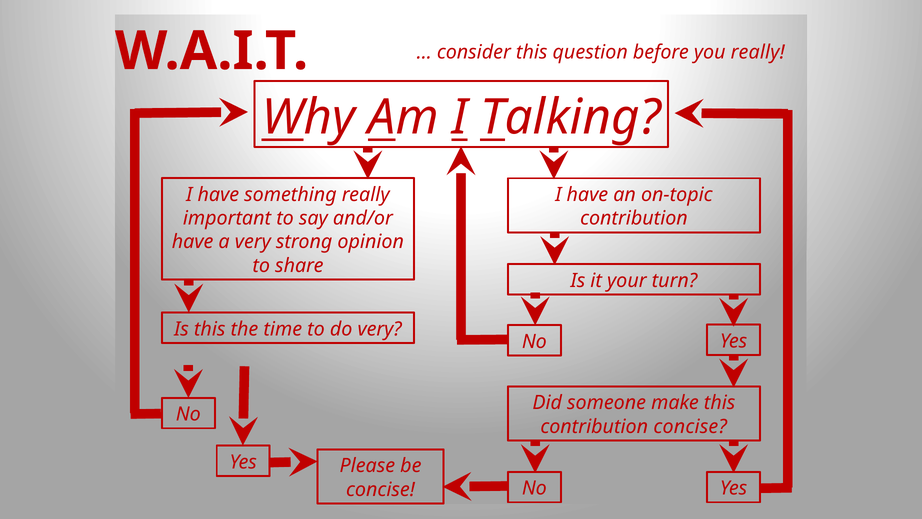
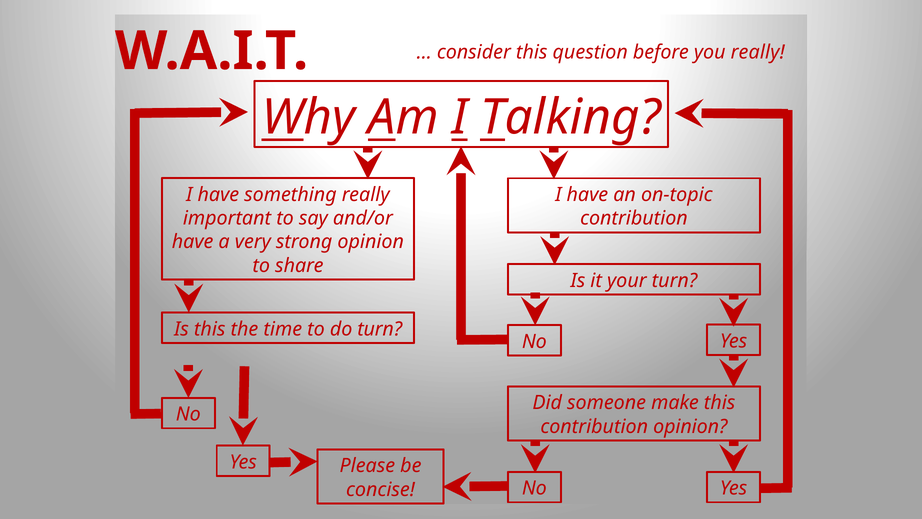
do very: very -> turn
contribution concise: concise -> opinion
